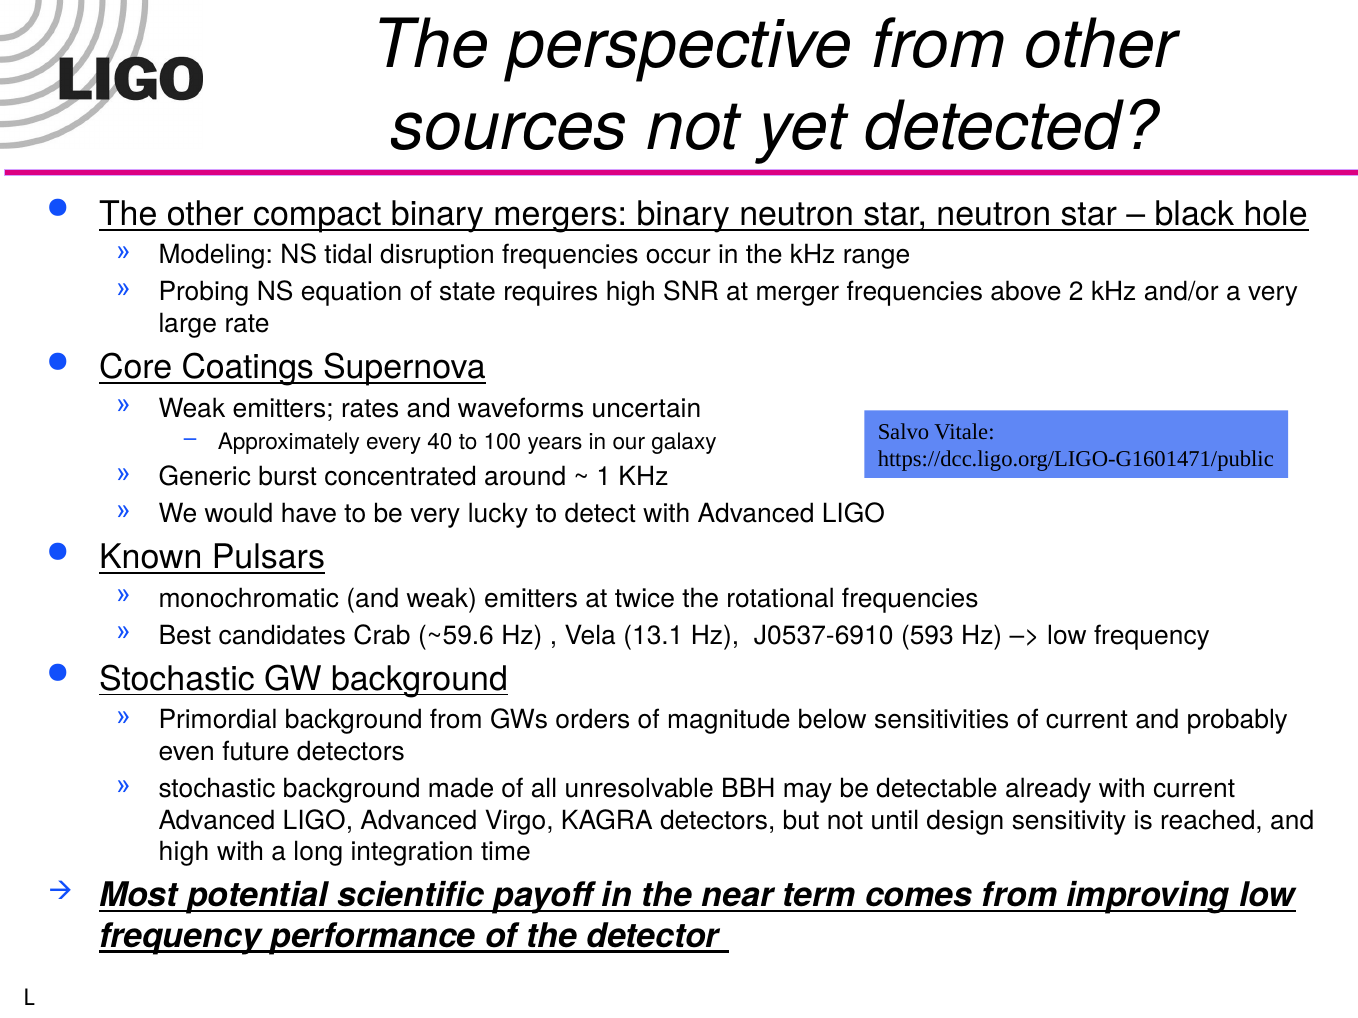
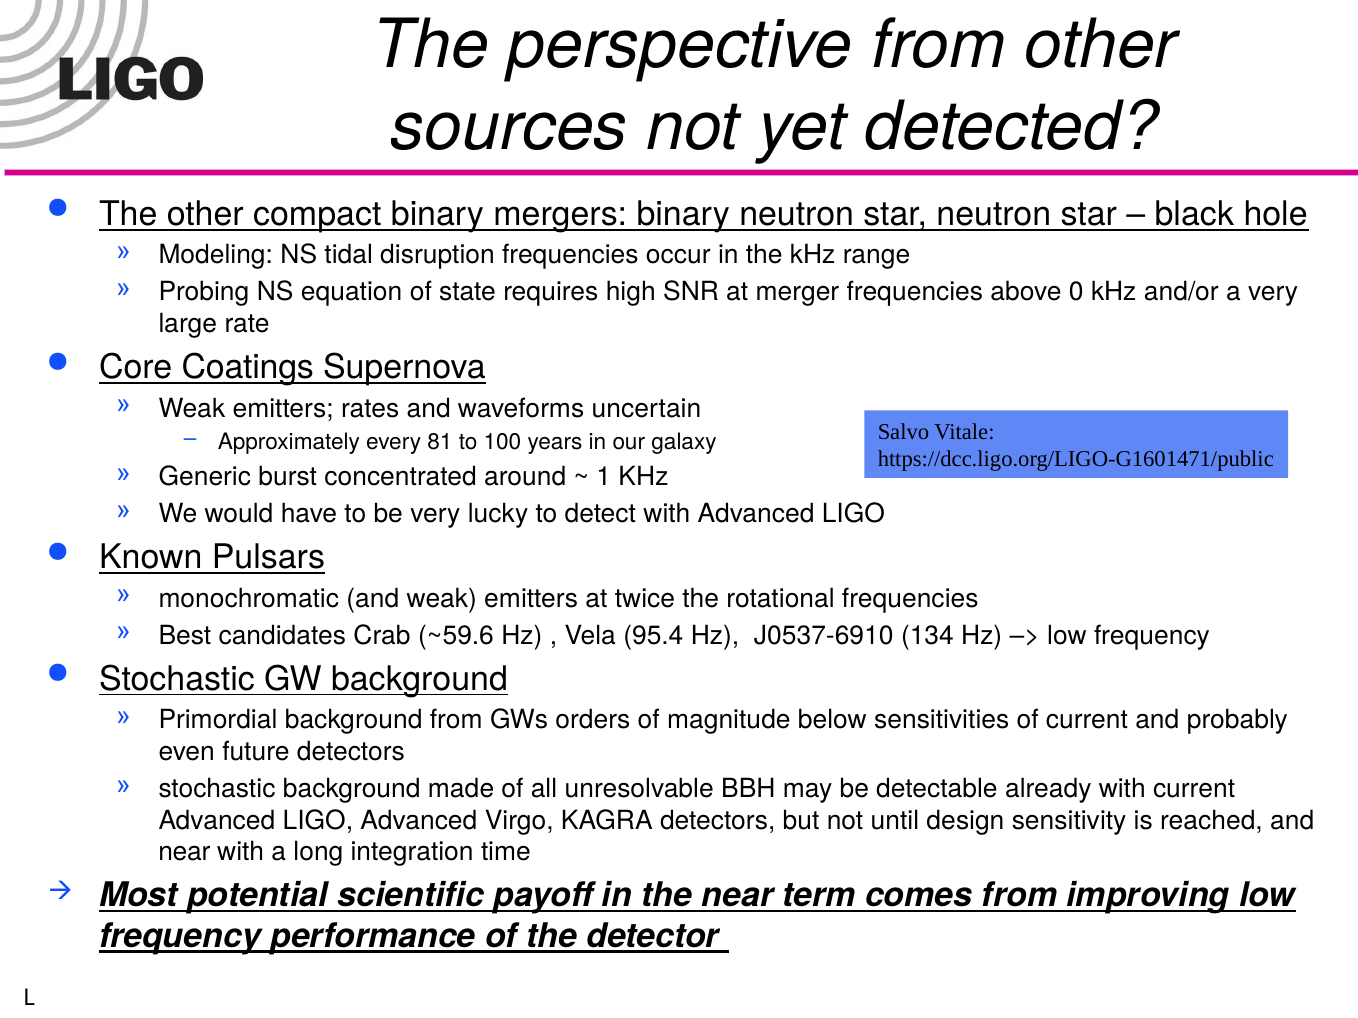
2: 2 -> 0
40: 40 -> 81
13.1: 13.1 -> 95.4
593: 593 -> 134
high at (184, 852): high -> near
